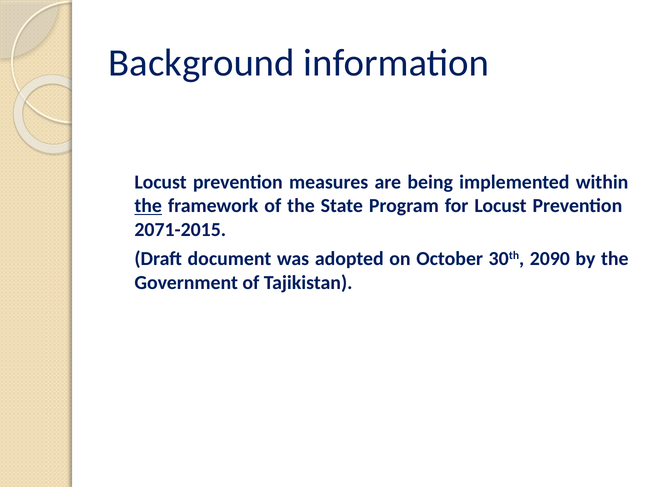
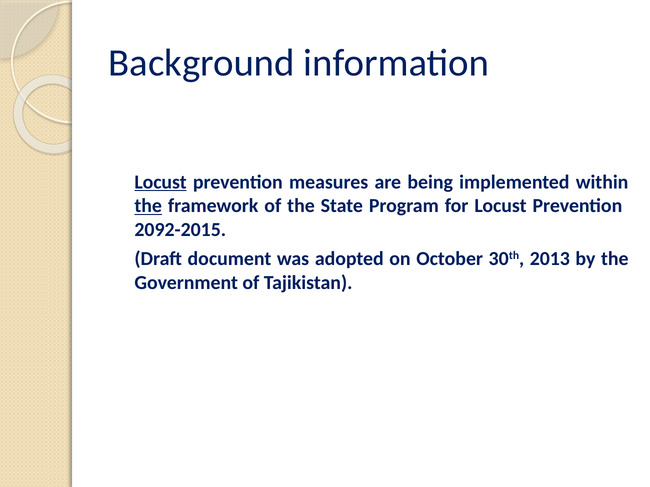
Locust at (161, 182) underline: none -> present
2071-2015: 2071-2015 -> 2092-2015
2090: 2090 -> 2013
